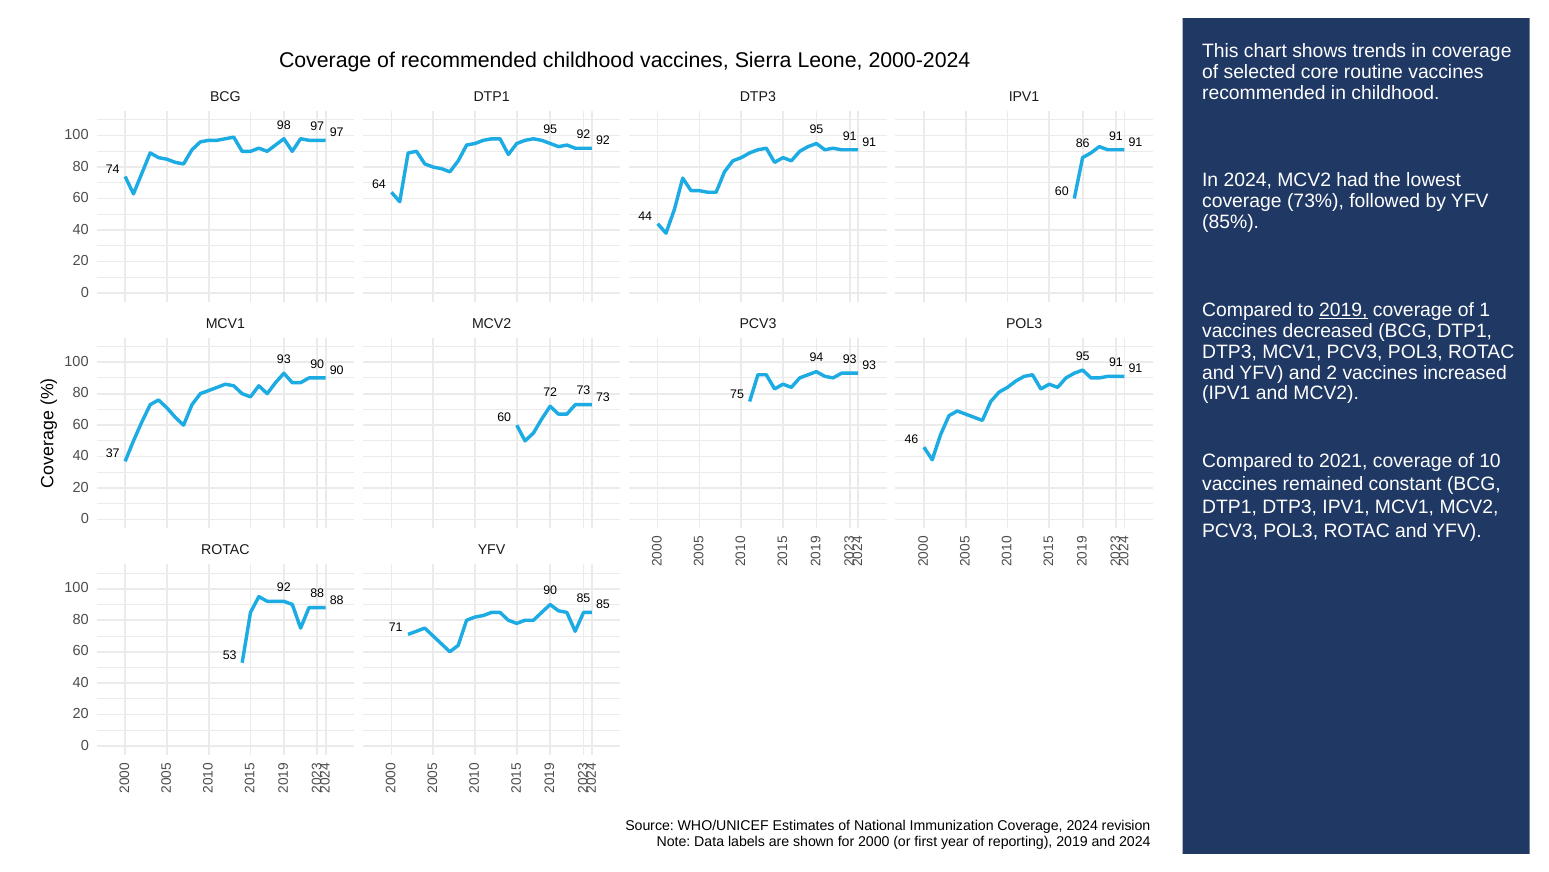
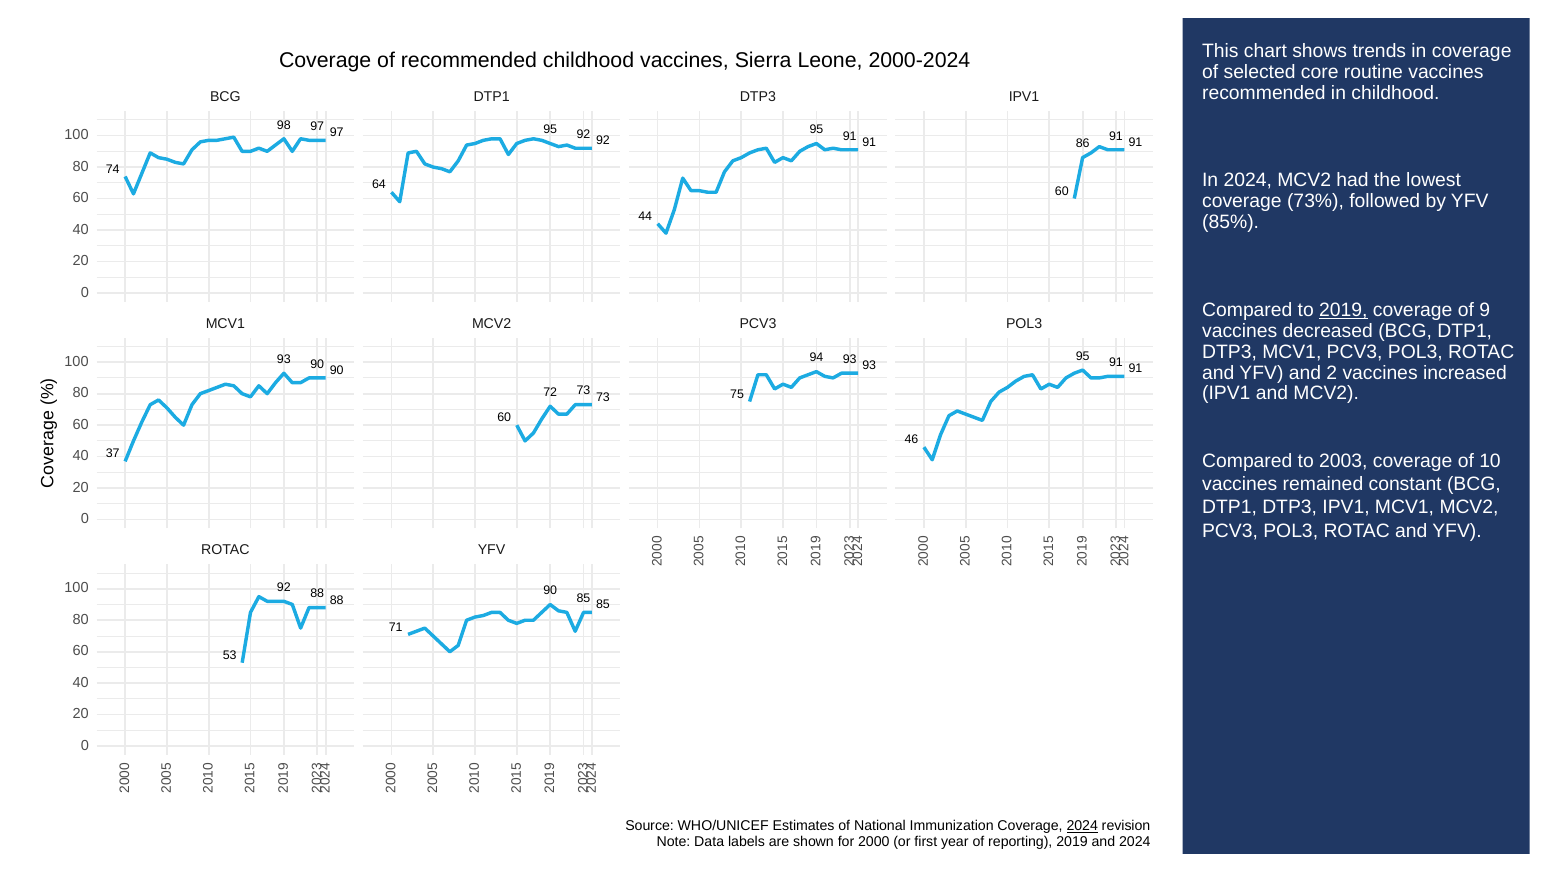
of 1: 1 -> 9
2021: 2021 -> 2003
2024 at (1082, 825) underline: none -> present
